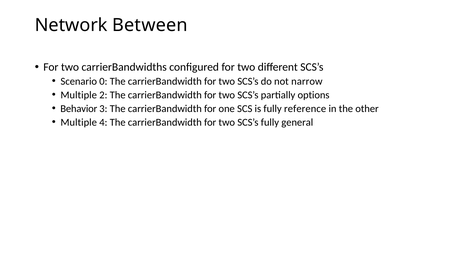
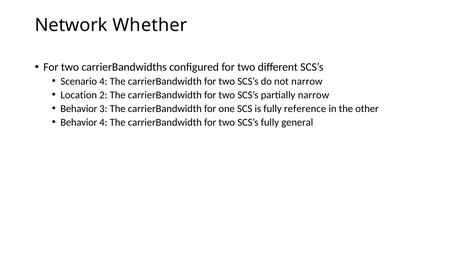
Between: Between -> Whether
Scenario 0: 0 -> 4
Multiple at (79, 95): Multiple -> Location
partially options: options -> narrow
Multiple at (79, 122): Multiple -> Behavior
